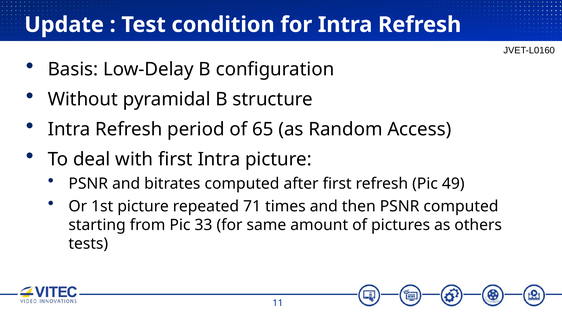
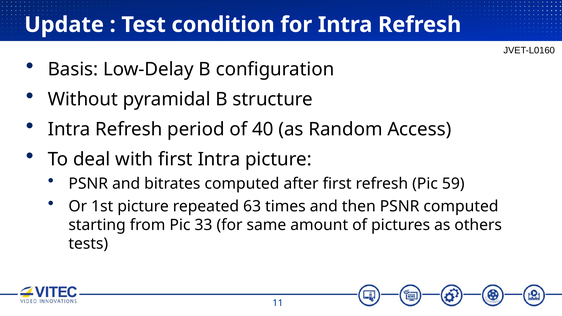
65: 65 -> 40
49: 49 -> 59
71: 71 -> 63
